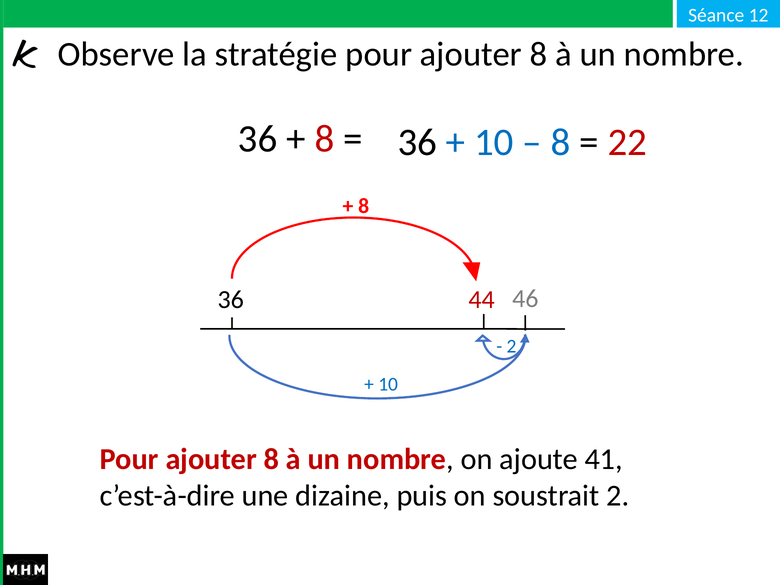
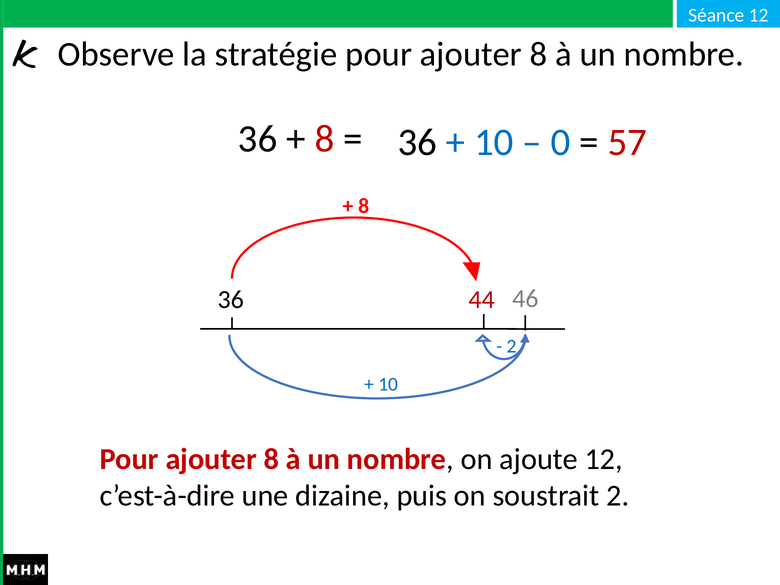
8 at (560, 142): 8 -> 0
22: 22 -> 57
ajoute 41: 41 -> 12
